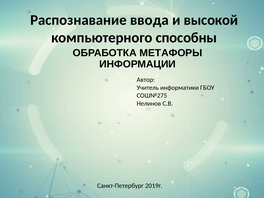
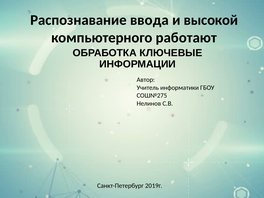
способны: способны -> работают
МЕТАФОРЫ: МЕТАФОРЫ -> КЛЮЧЕВЫЕ
